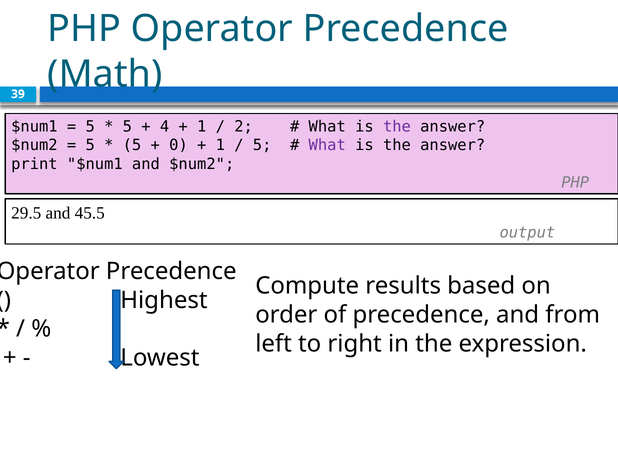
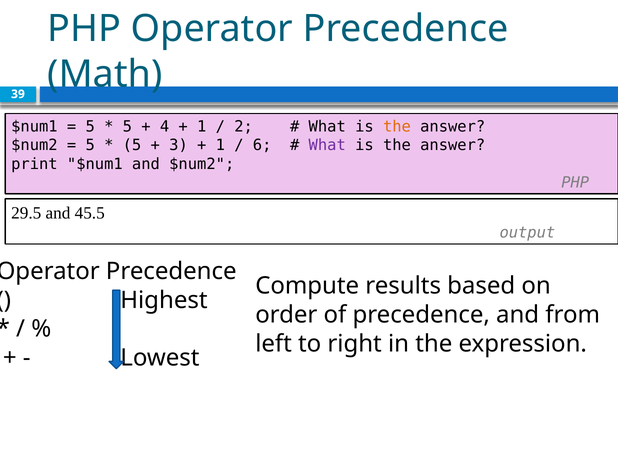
the at (397, 127) colour: purple -> orange
0: 0 -> 3
5 at (262, 145): 5 -> 6
